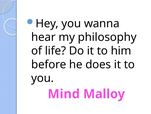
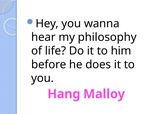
Mind: Mind -> Hang
